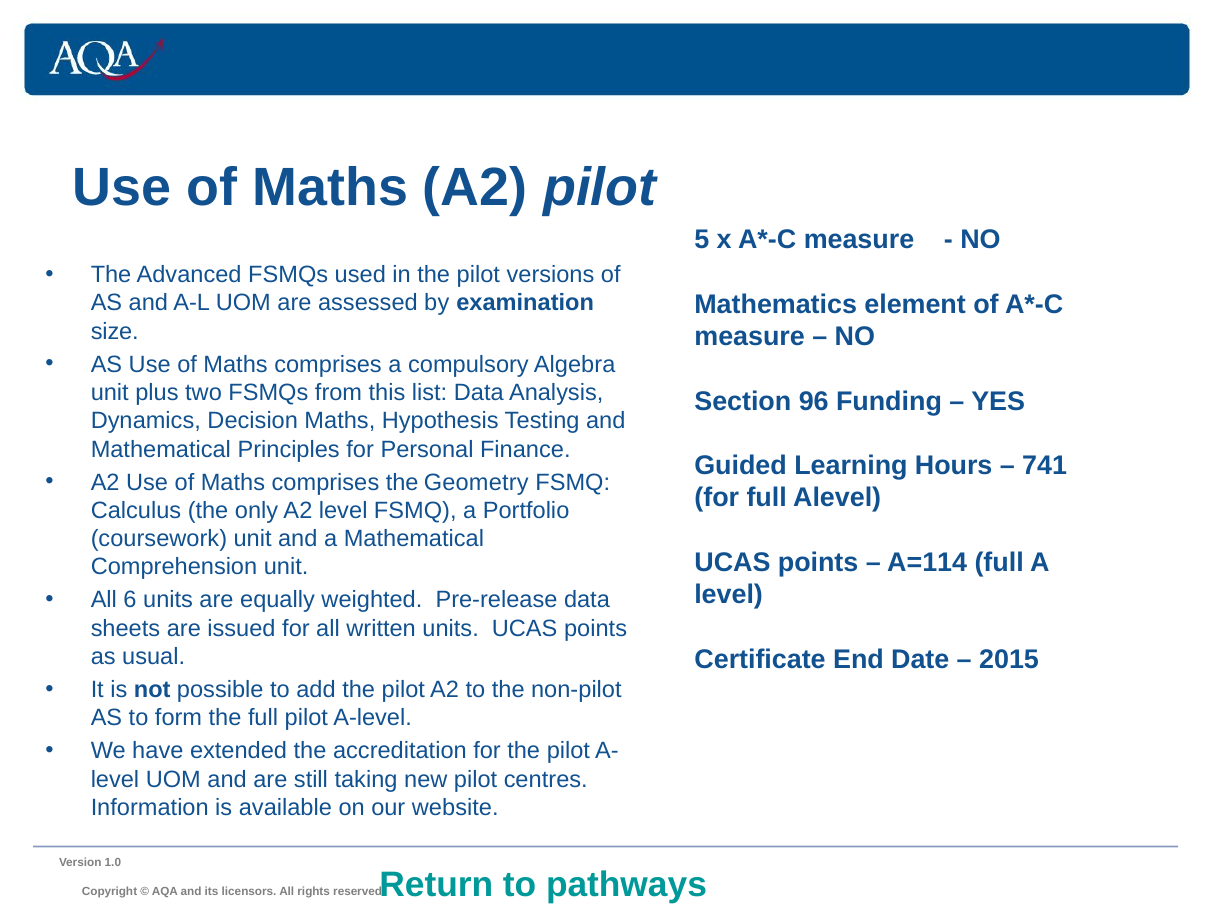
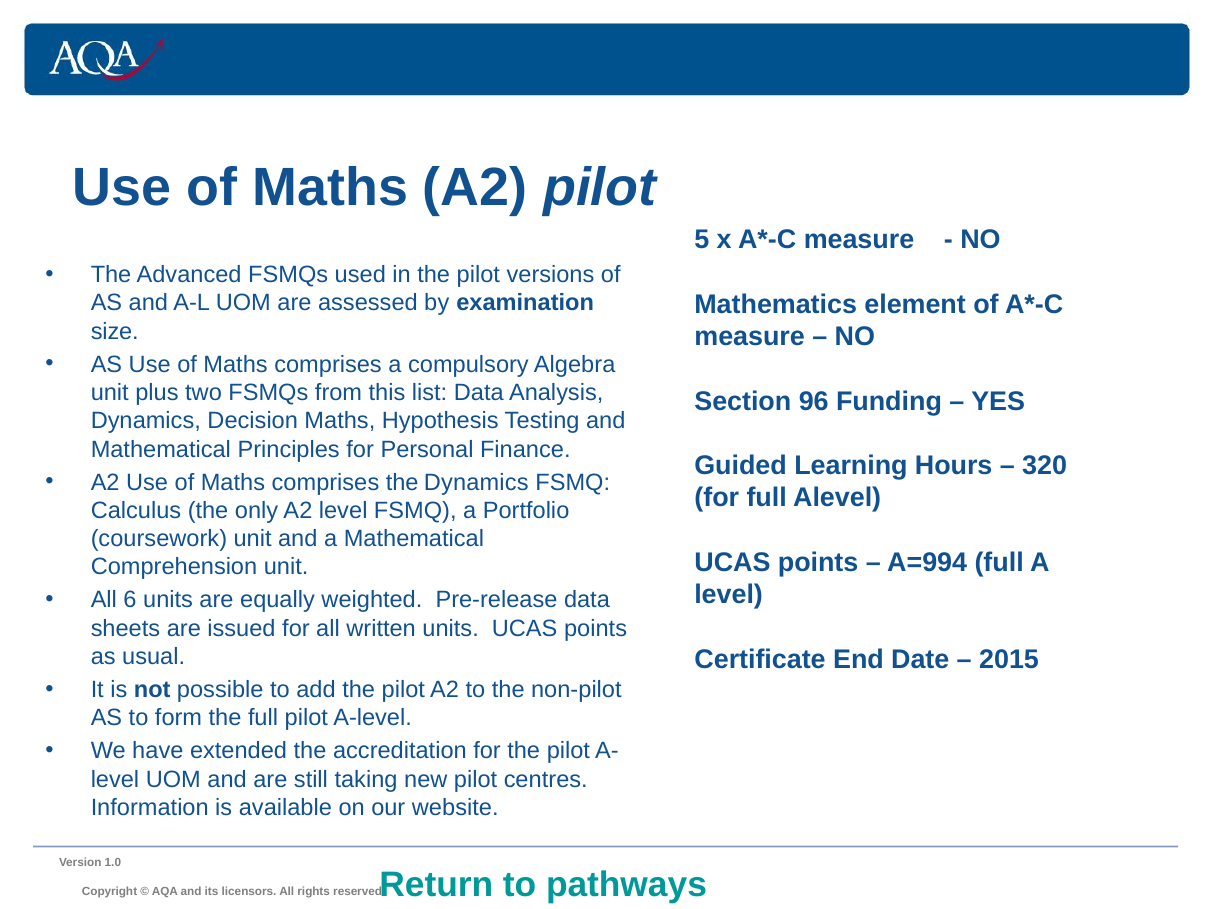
741: 741 -> 320
the Geometry: Geometry -> Dynamics
A=114: A=114 -> A=994
